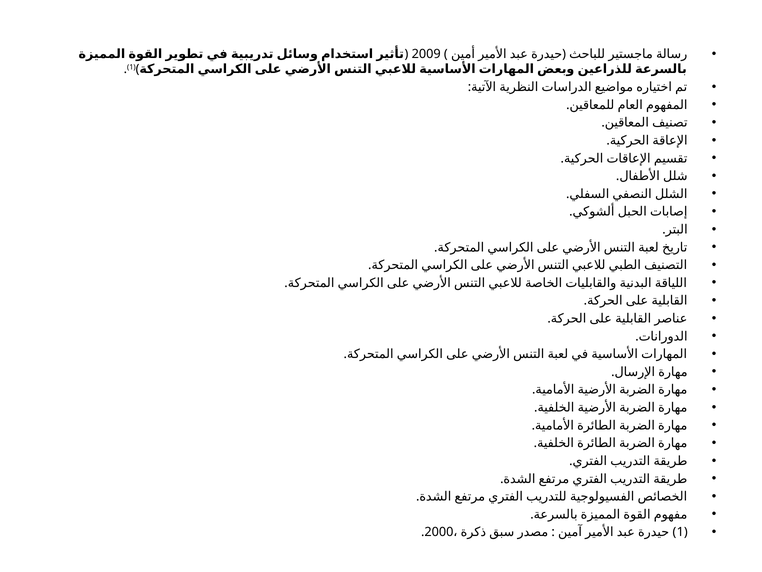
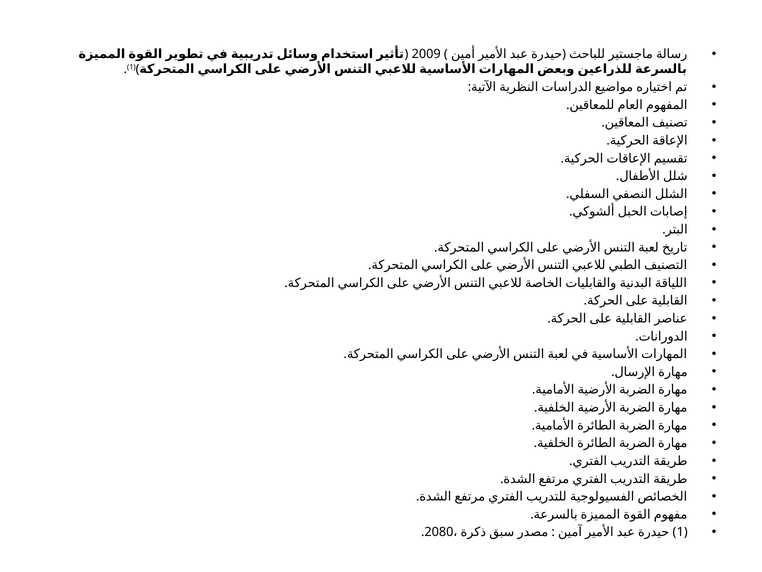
2000: 2000 -> 2080
